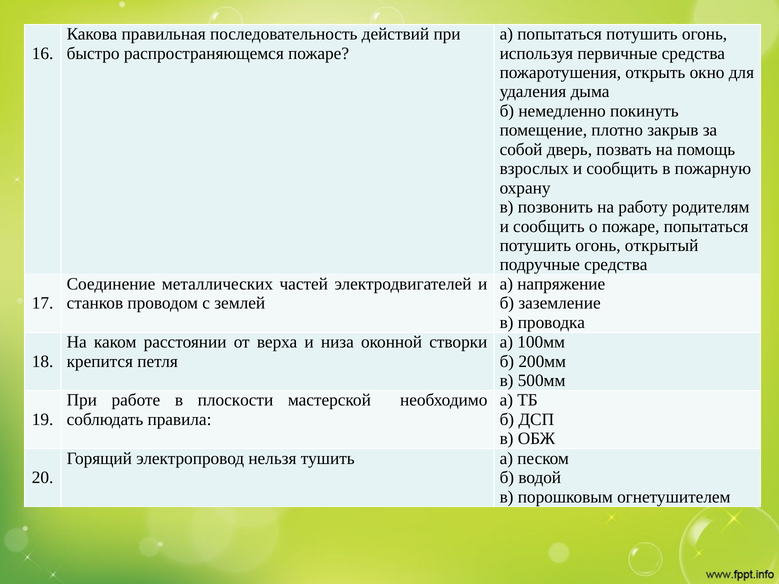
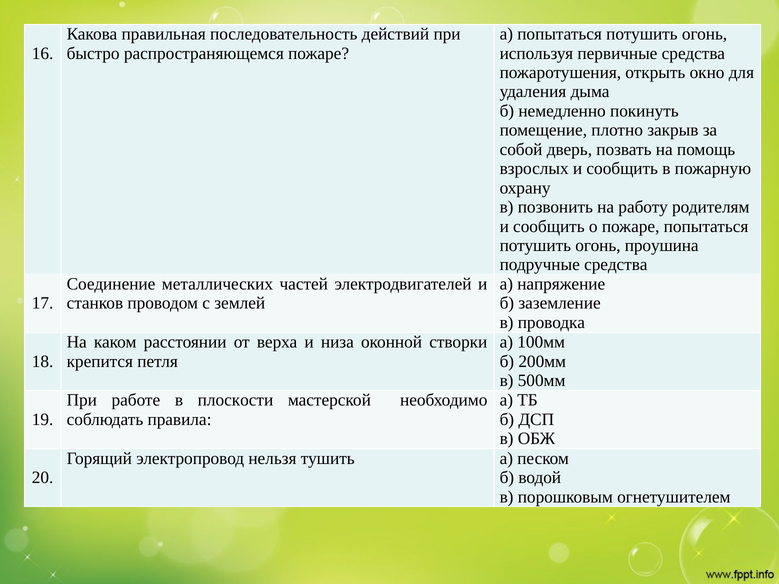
открытый: открытый -> проушина
